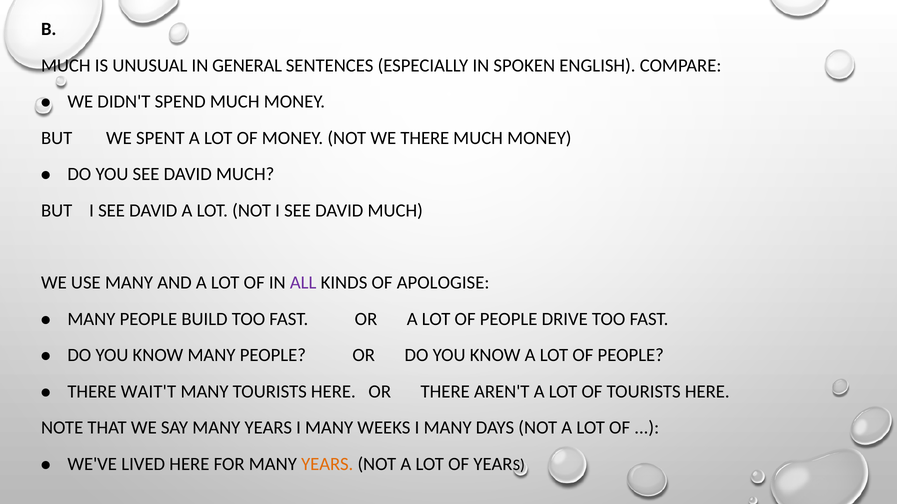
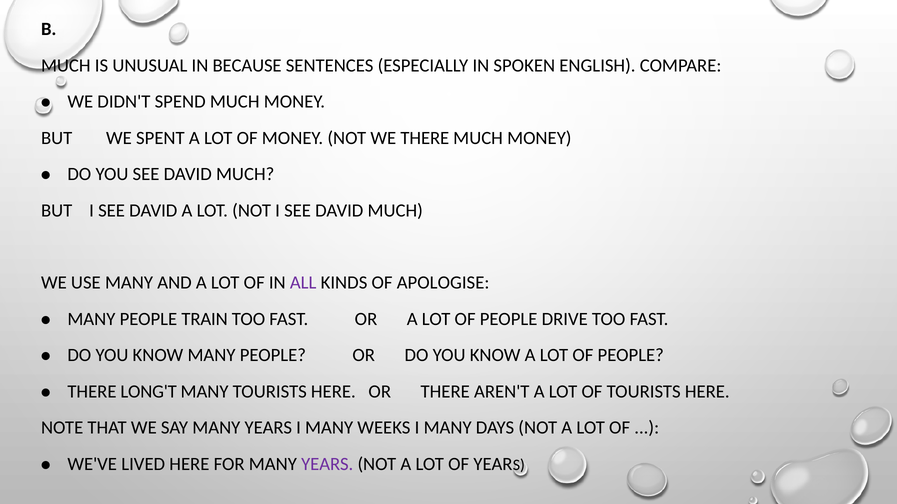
GENERAL: GENERAL -> BECAUSE
BUILD: BUILD -> TRAIN
WAIT'T: WAIT'T -> LONG'T
YEARS at (327, 464) colour: orange -> purple
